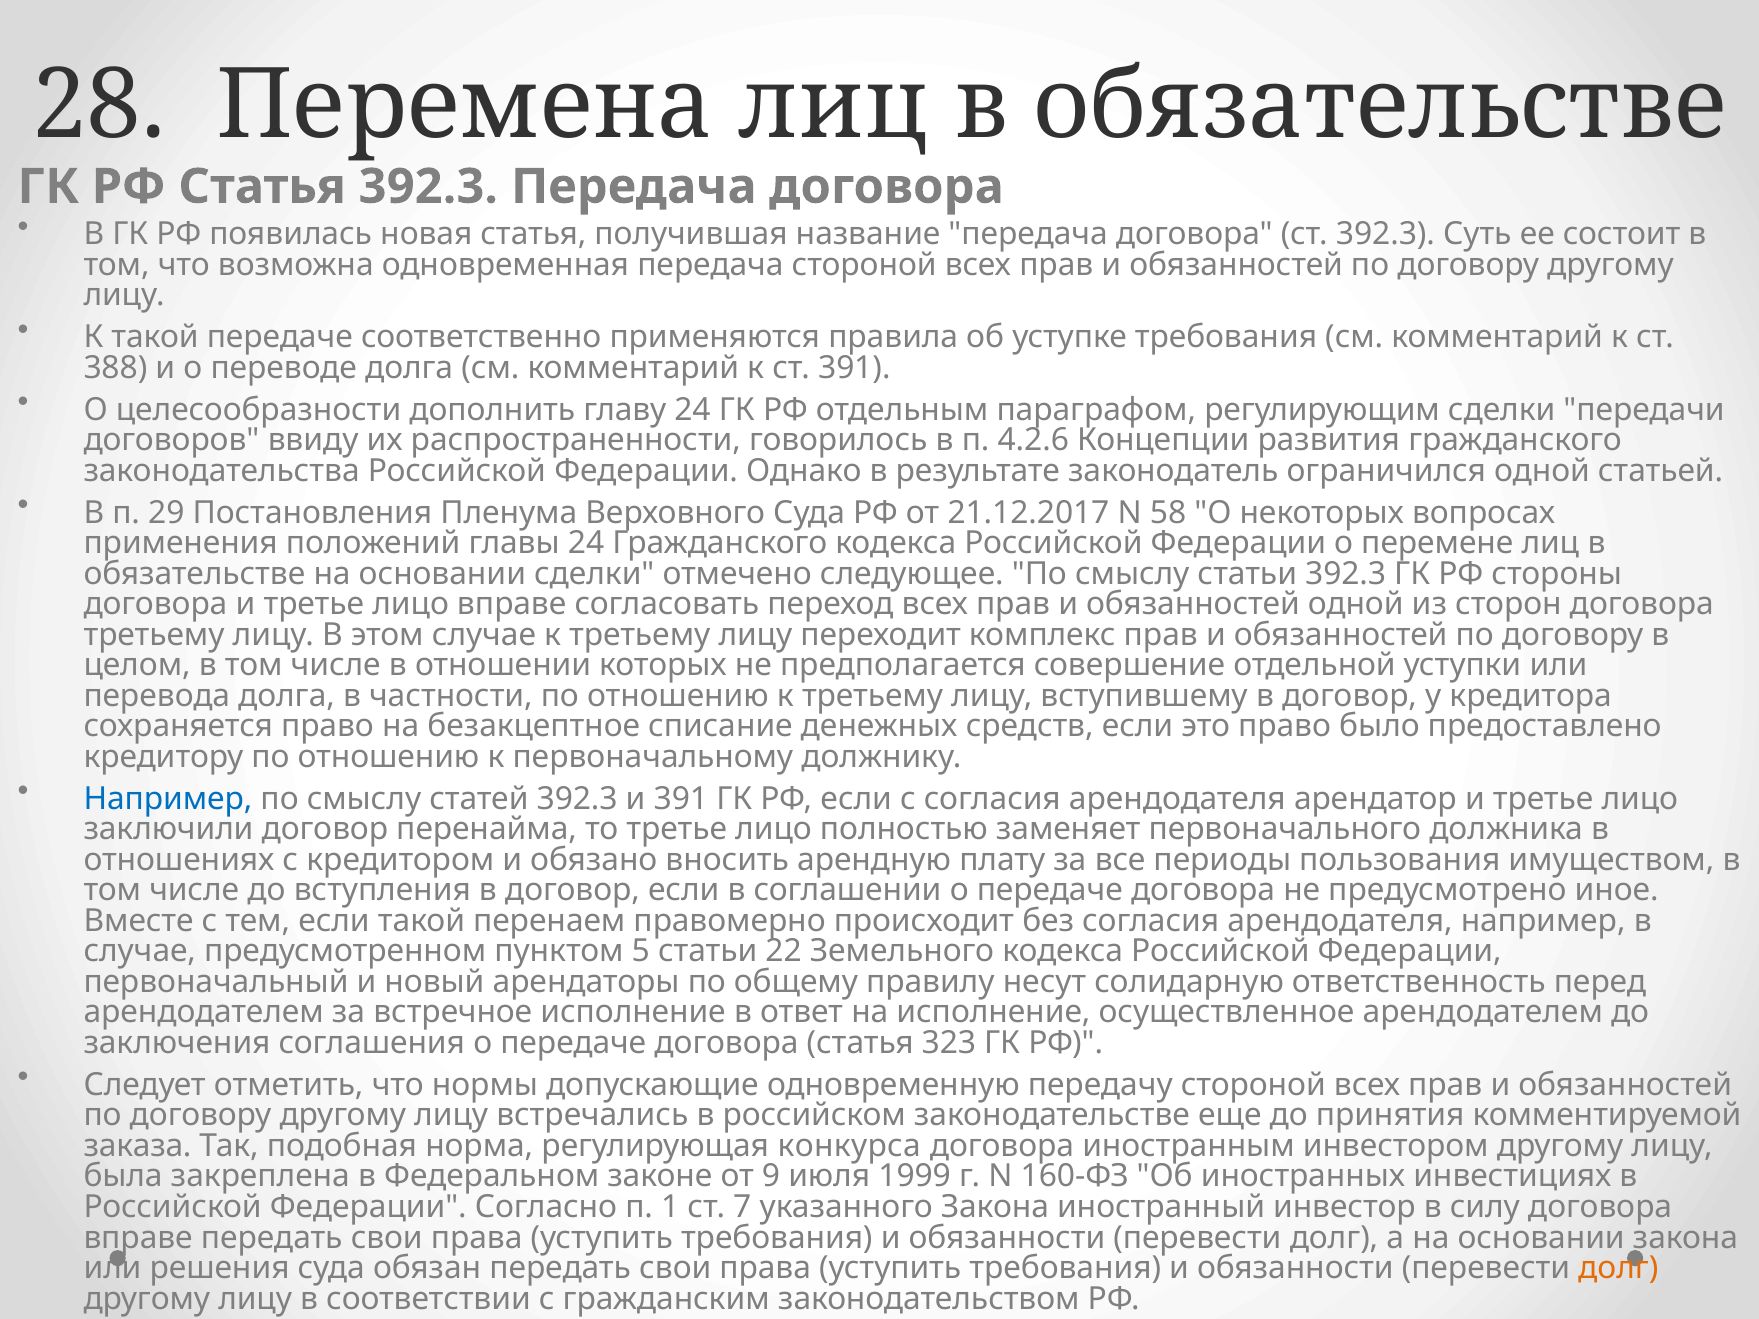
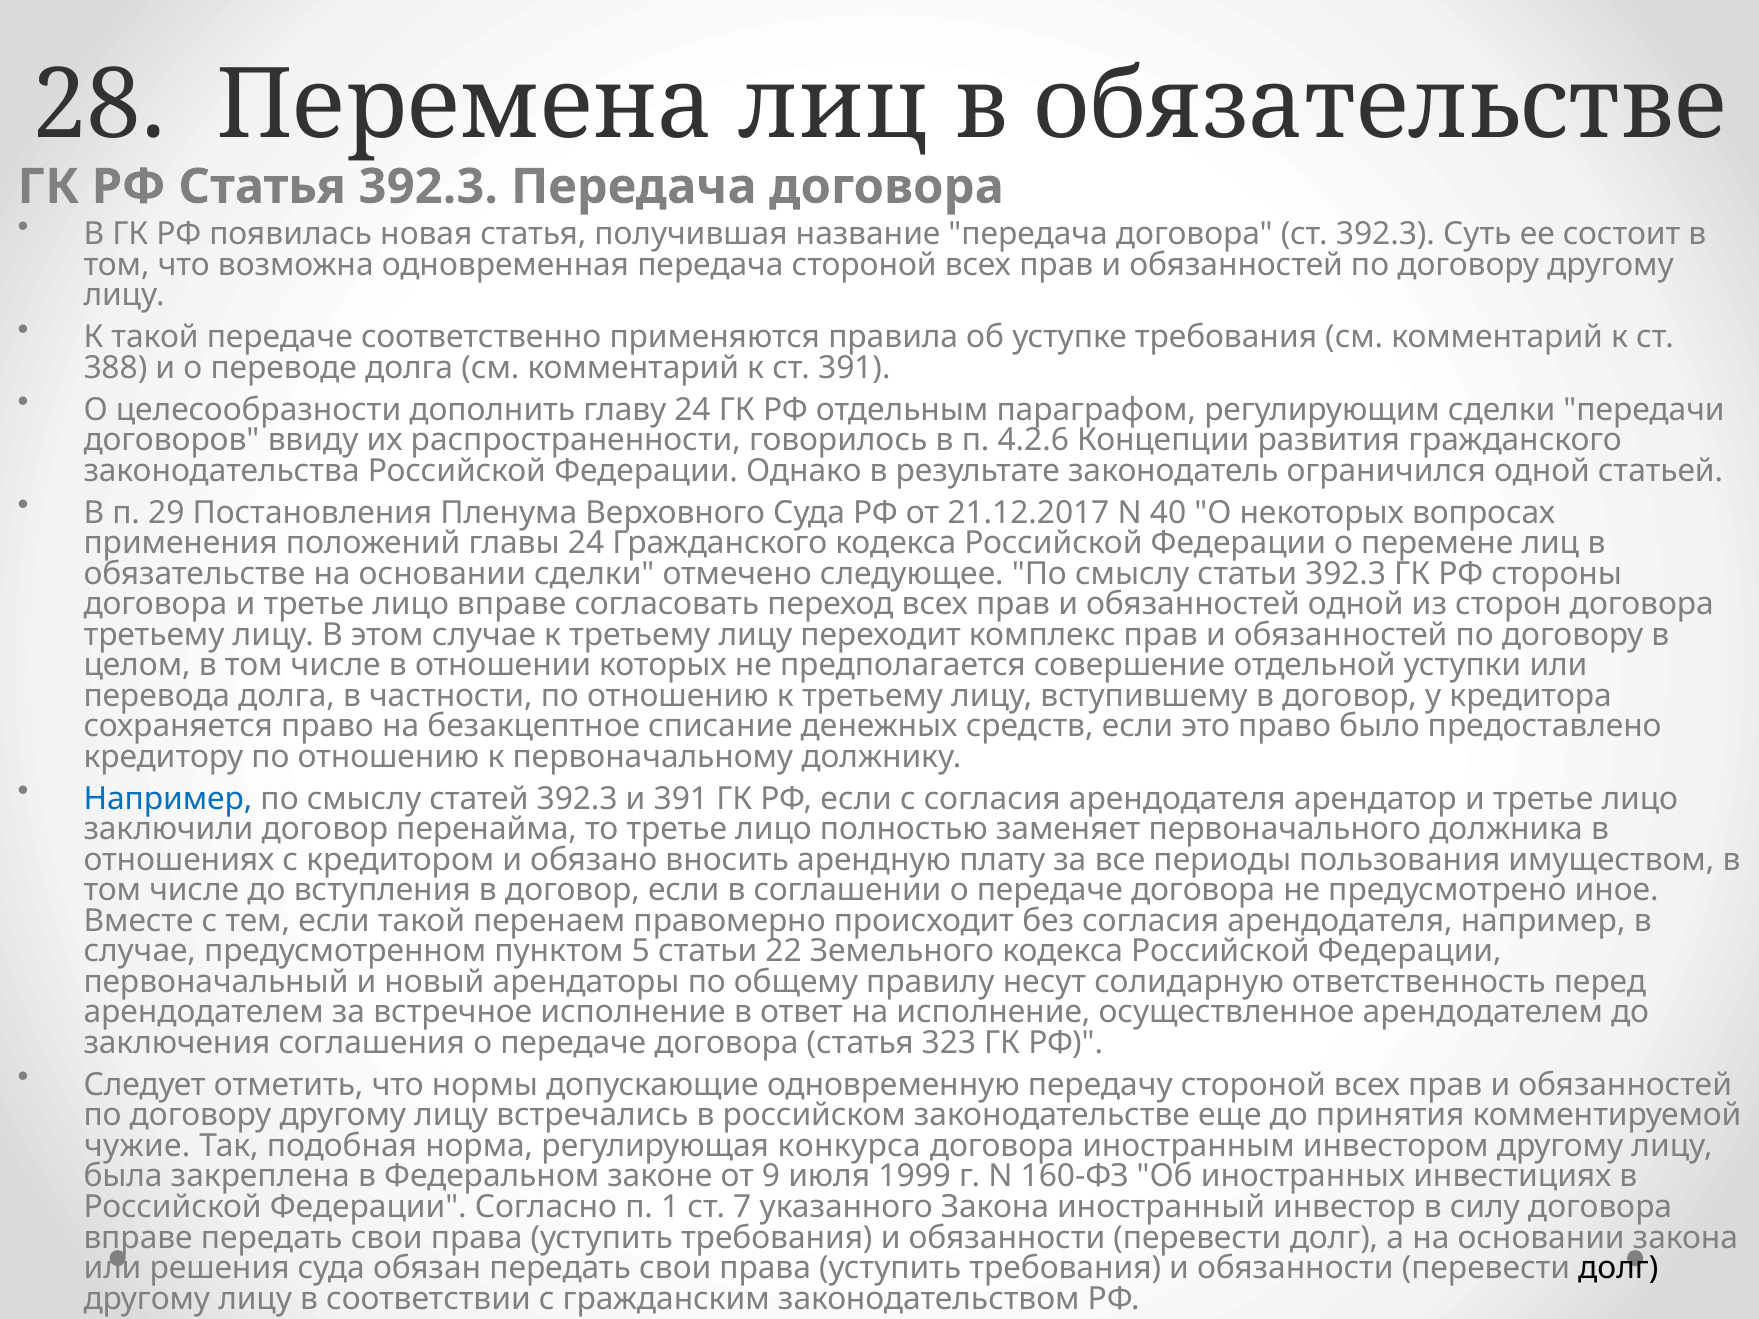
58: 58 -> 40
заказа: заказа -> чужие
долг at (1618, 1268) colour: orange -> black
